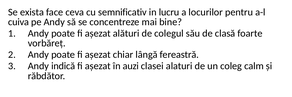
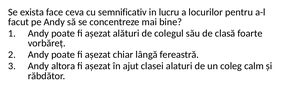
cuiva: cuiva -> facut
indică: indică -> altora
auzi: auzi -> ajut
